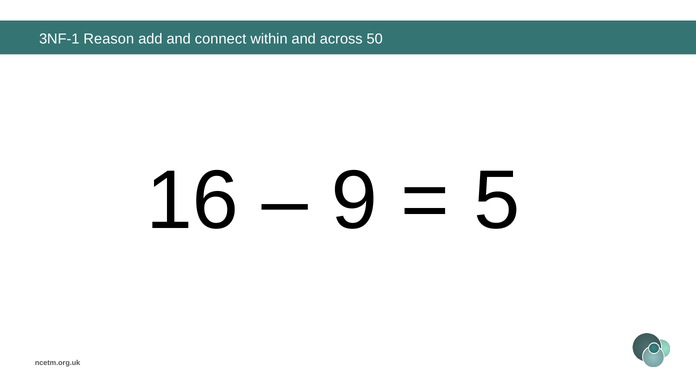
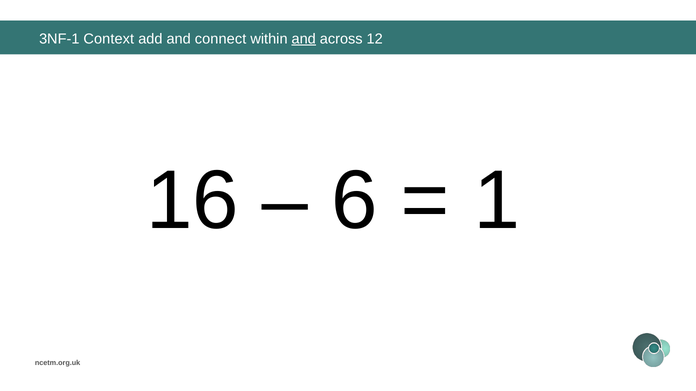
Reason: Reason -> Context
and at (304, 39) underline: none -> present
50: 50 -> 12
9: 9 -> 6
5: 5 -> 1
